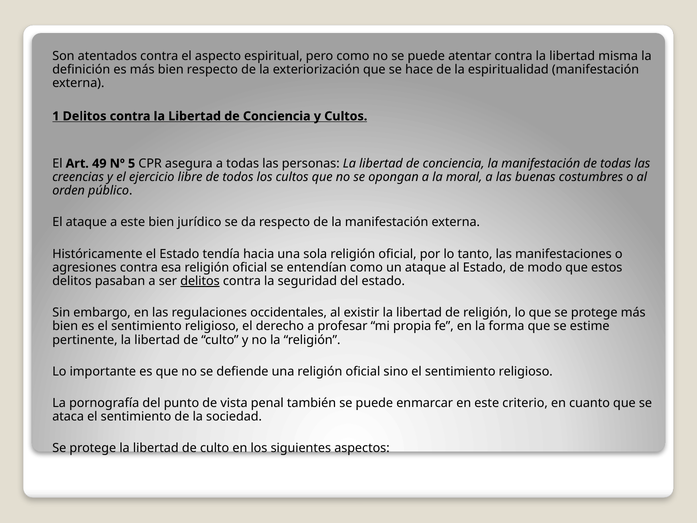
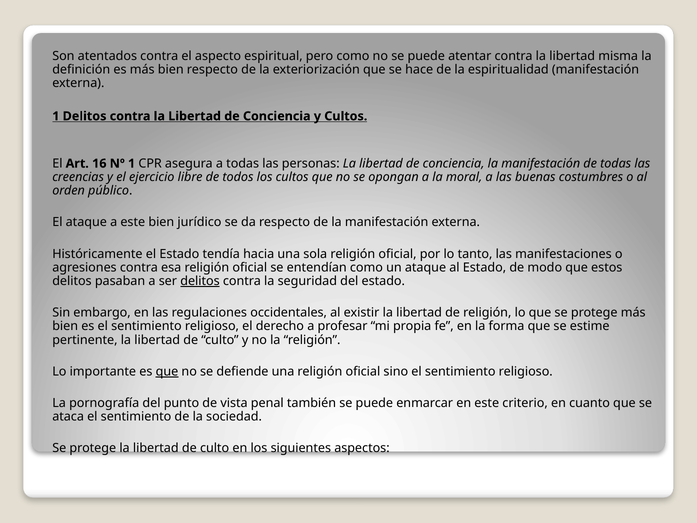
49: 49 -> 16
Nº 5: 5 -> 1
que at (167, 371) underline: none -> present
